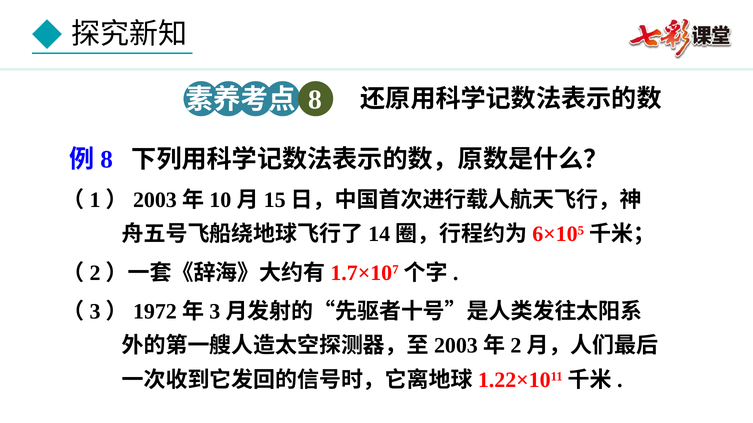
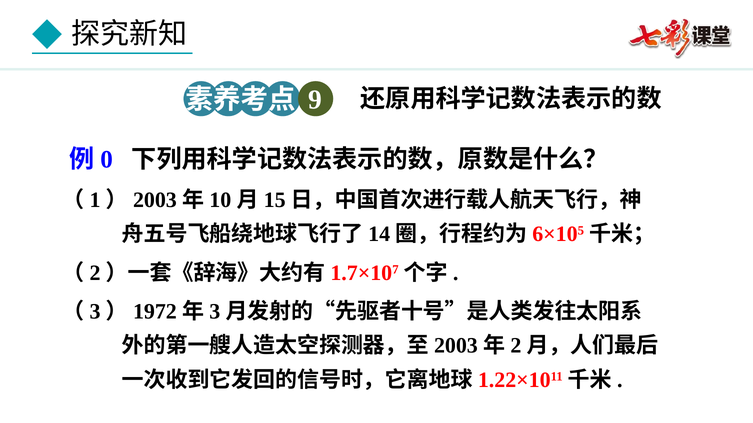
8 at (315, 100): 8 -> 9
8 at (107, 160): 8 -> 0
